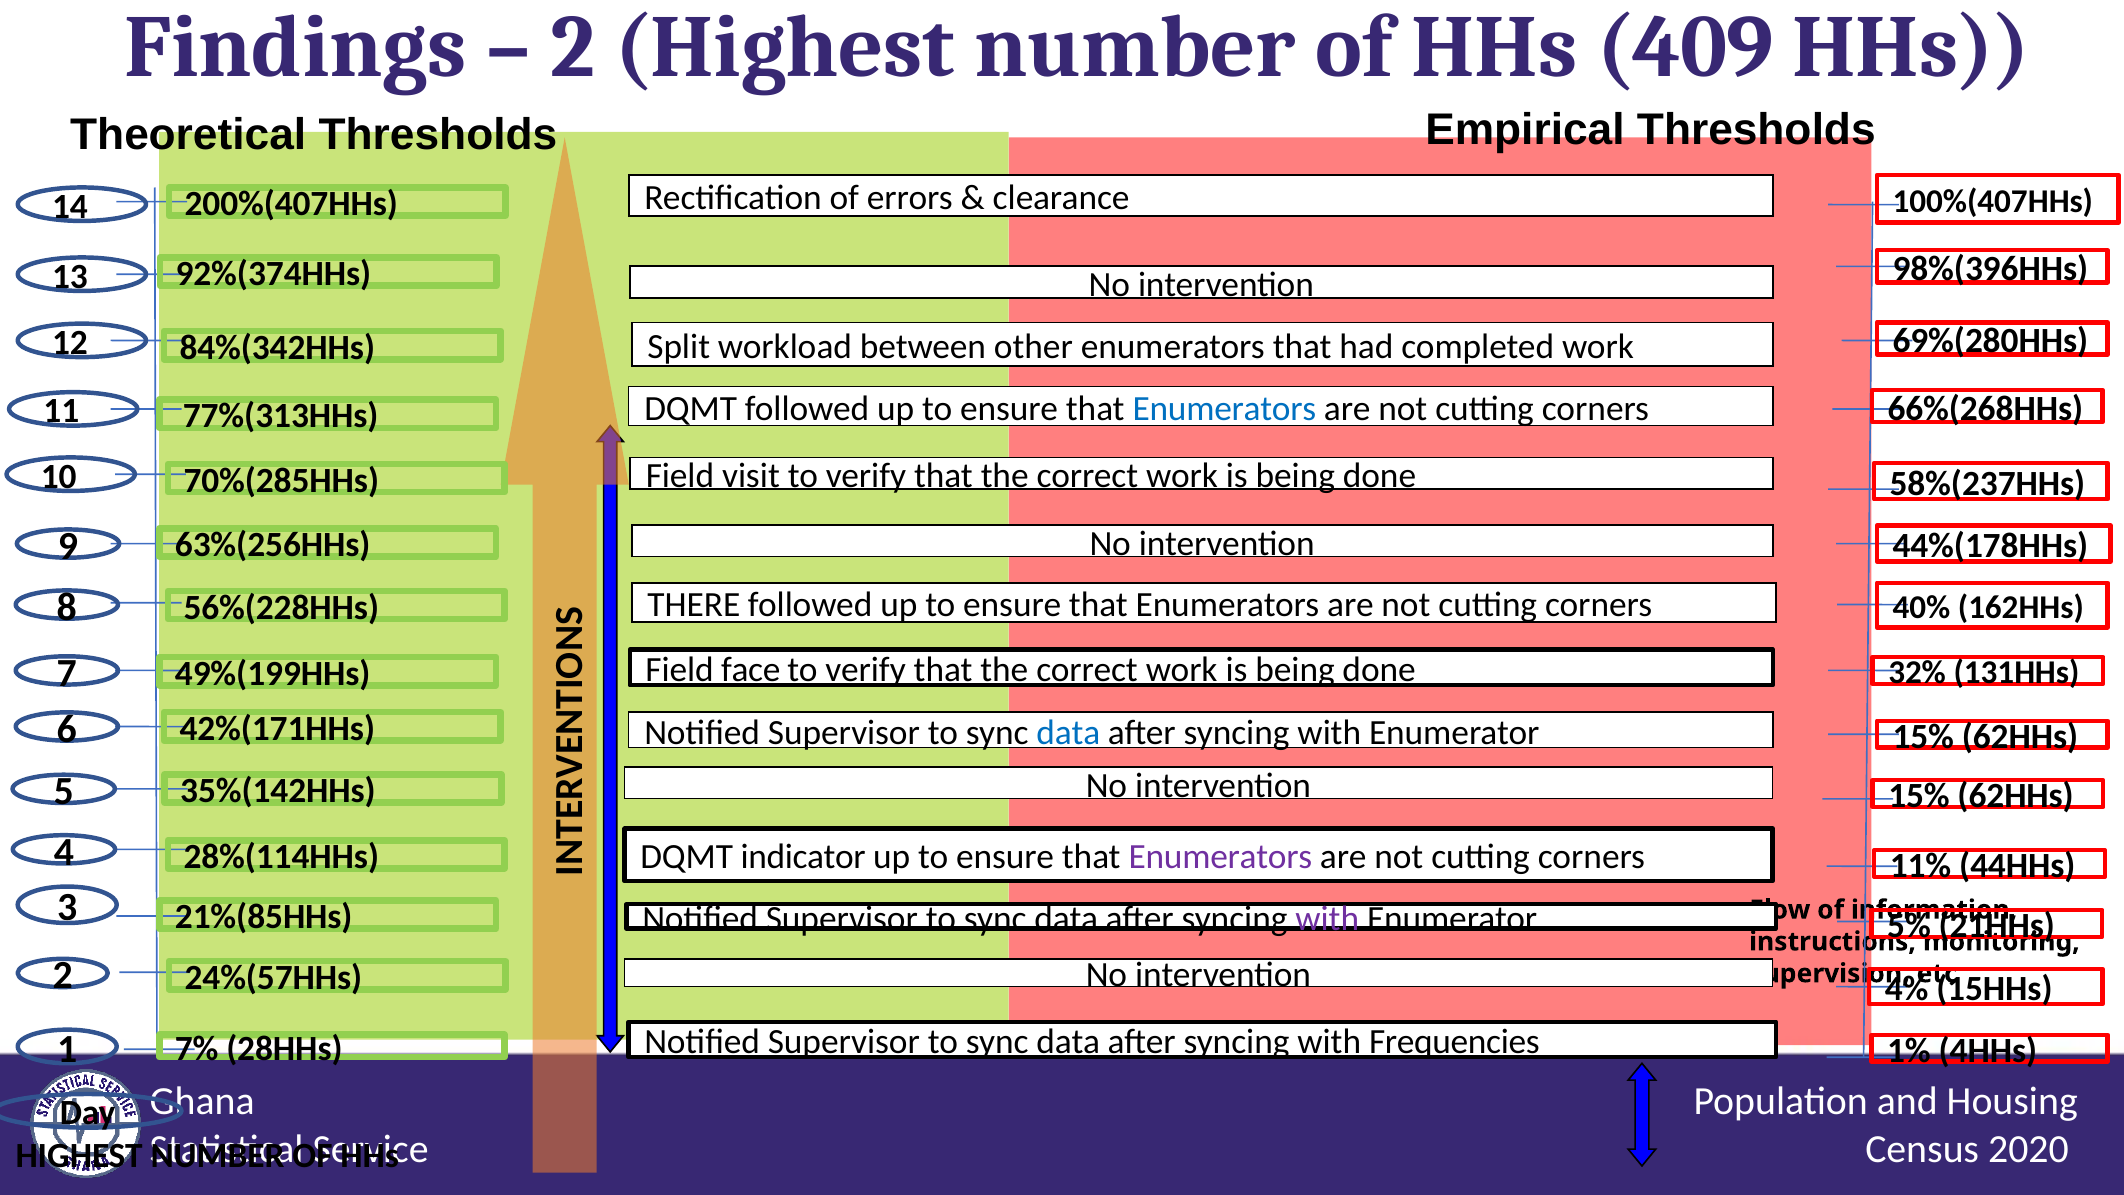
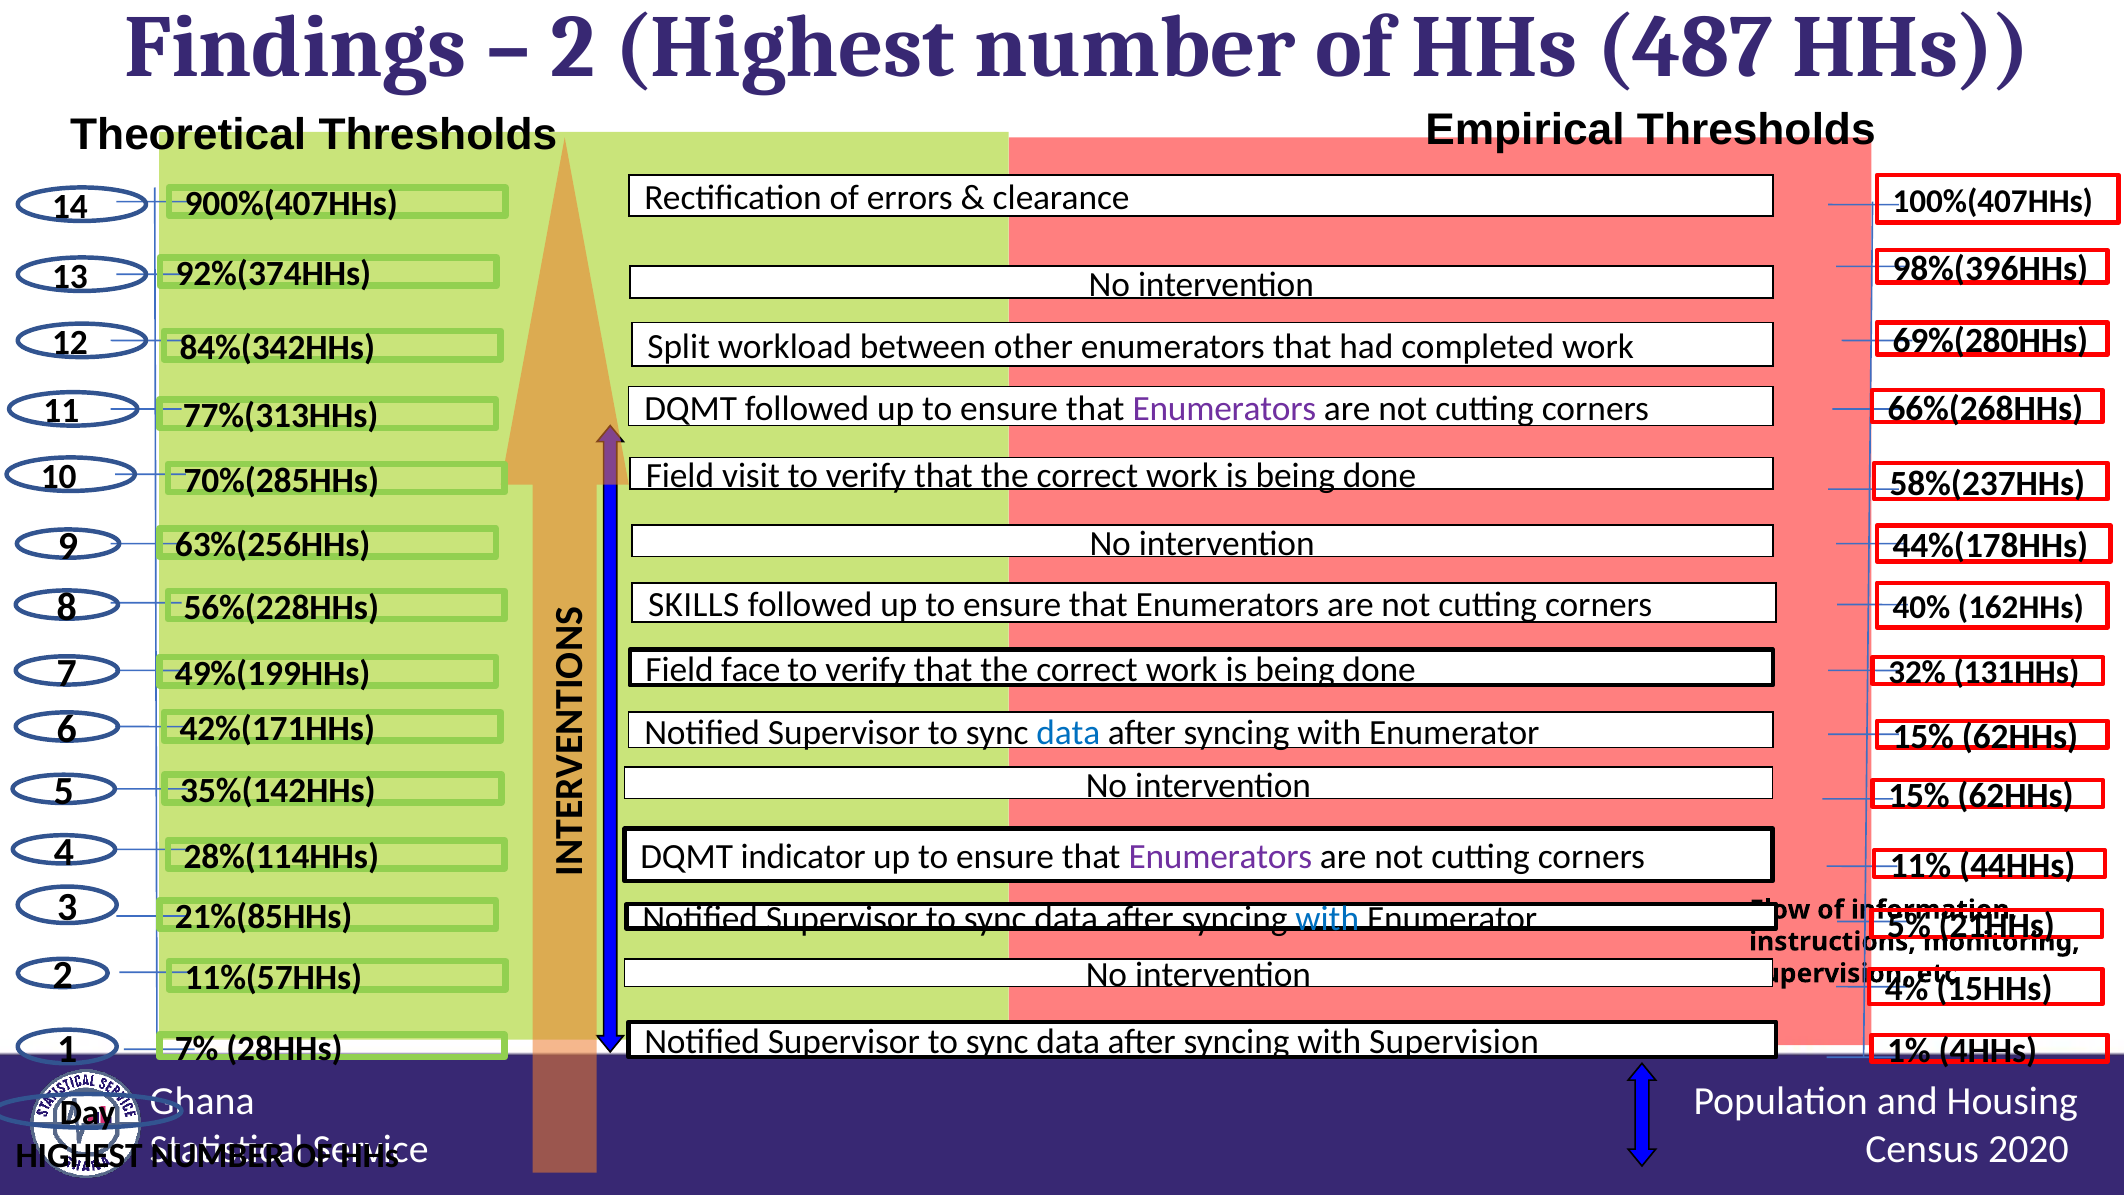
409: 409 -> 487
200%(407HHs: 200%(407HHs -> 900%(407HHs
Enumerators at (1224, 408) colour: blue -> purple
THERE: THERE -> SKILLS
with at (1327, 919) colour: purple -> blue
24%(57HHs: 24%(57HHs -> 11%(57HHs
with Frequencies: Frequencies -> Supervision
